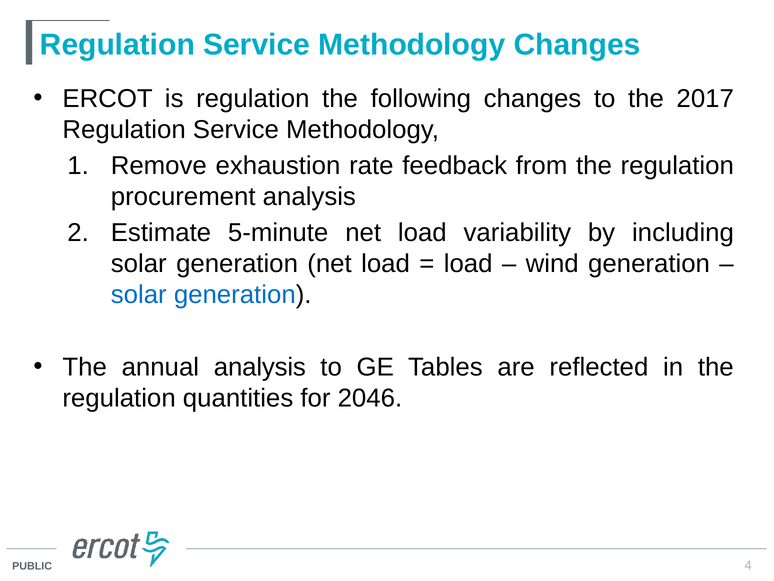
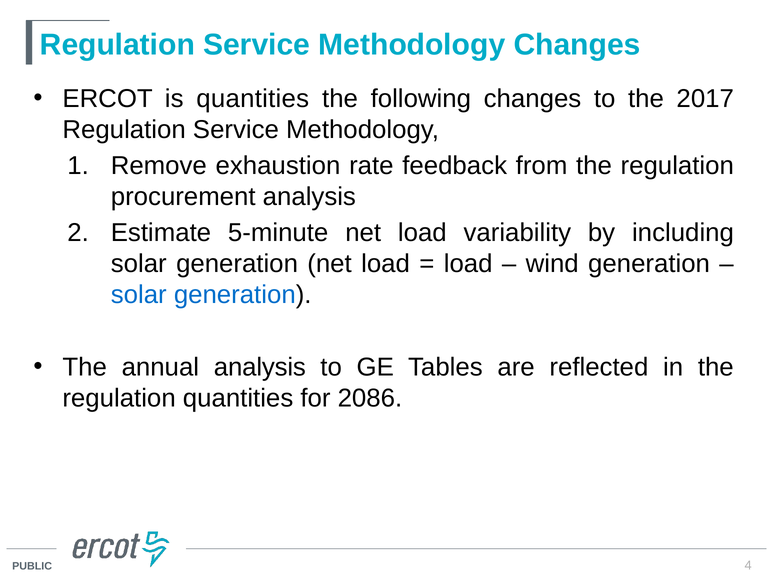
is regulation: regulation -> quantities
2046: 2046 -> 2086
